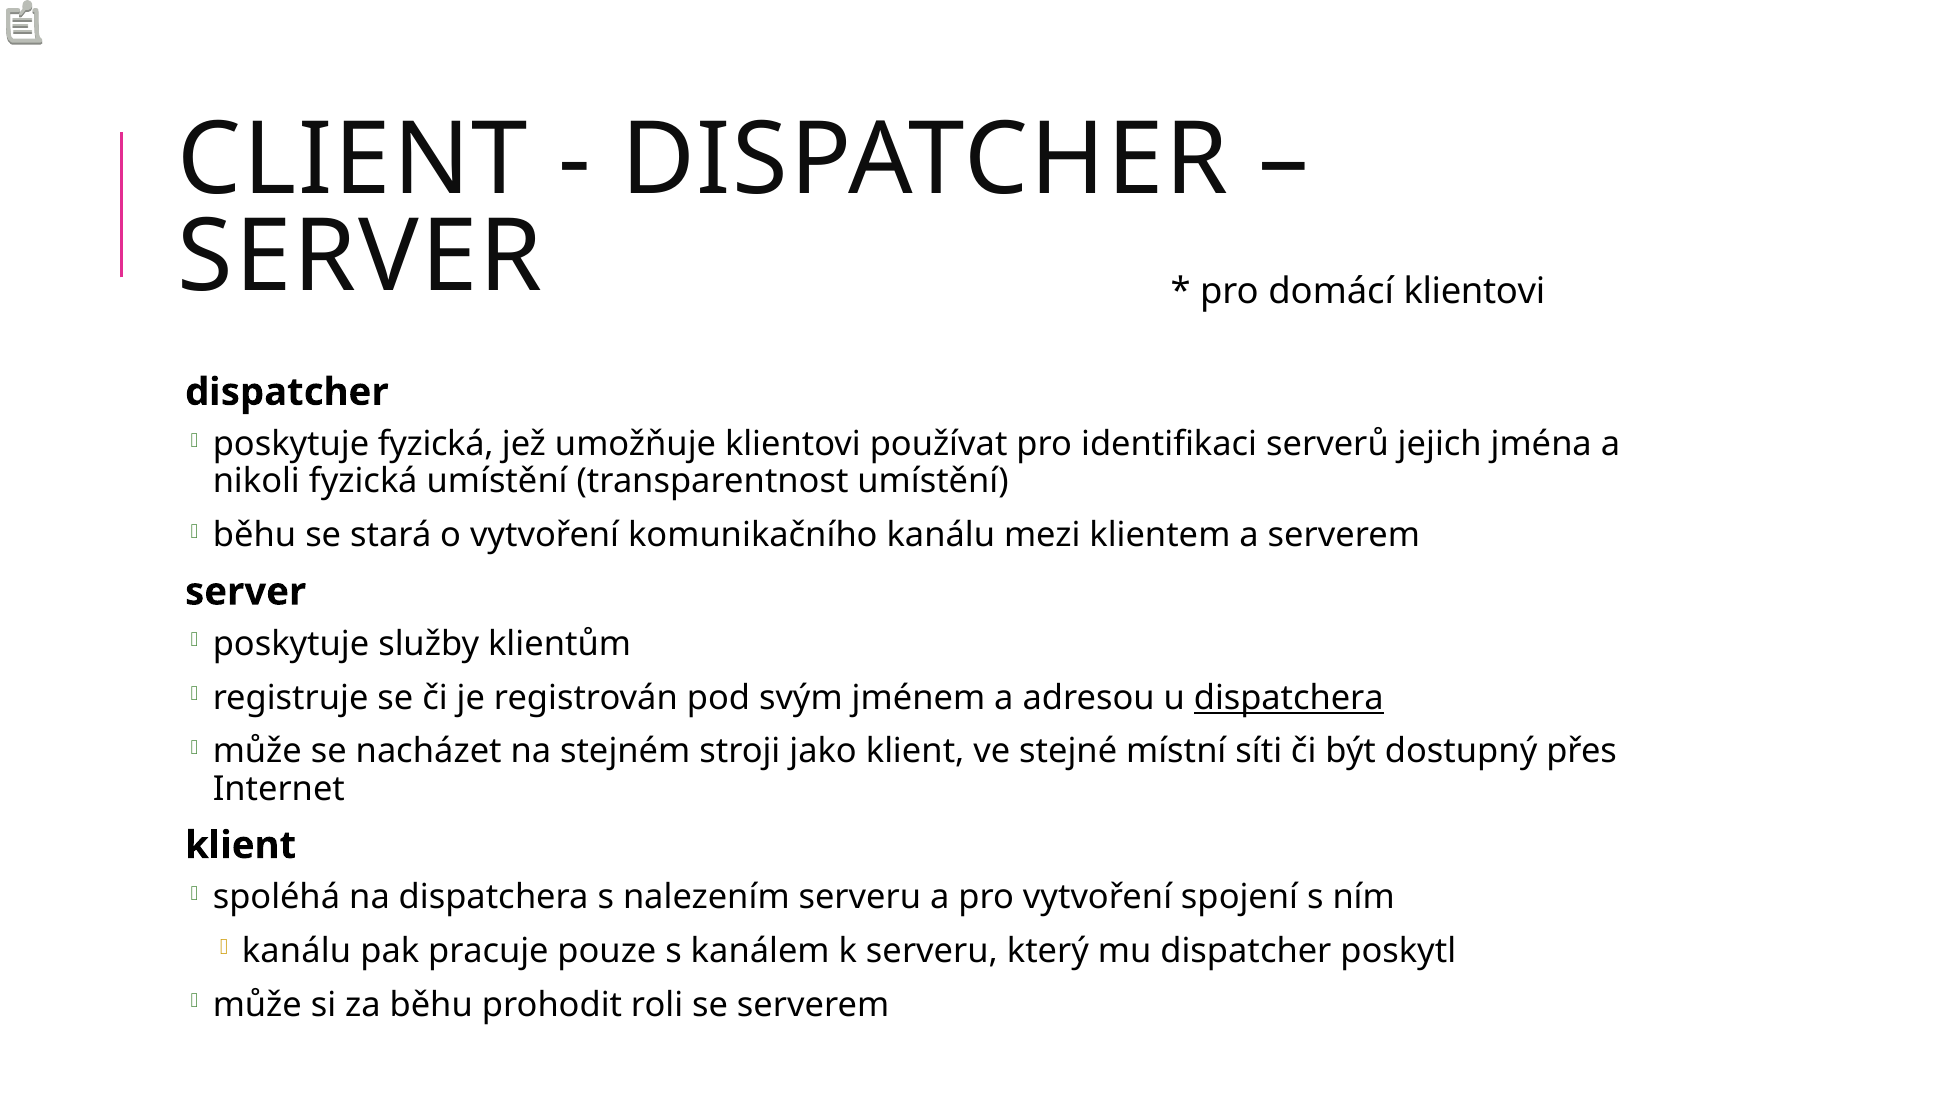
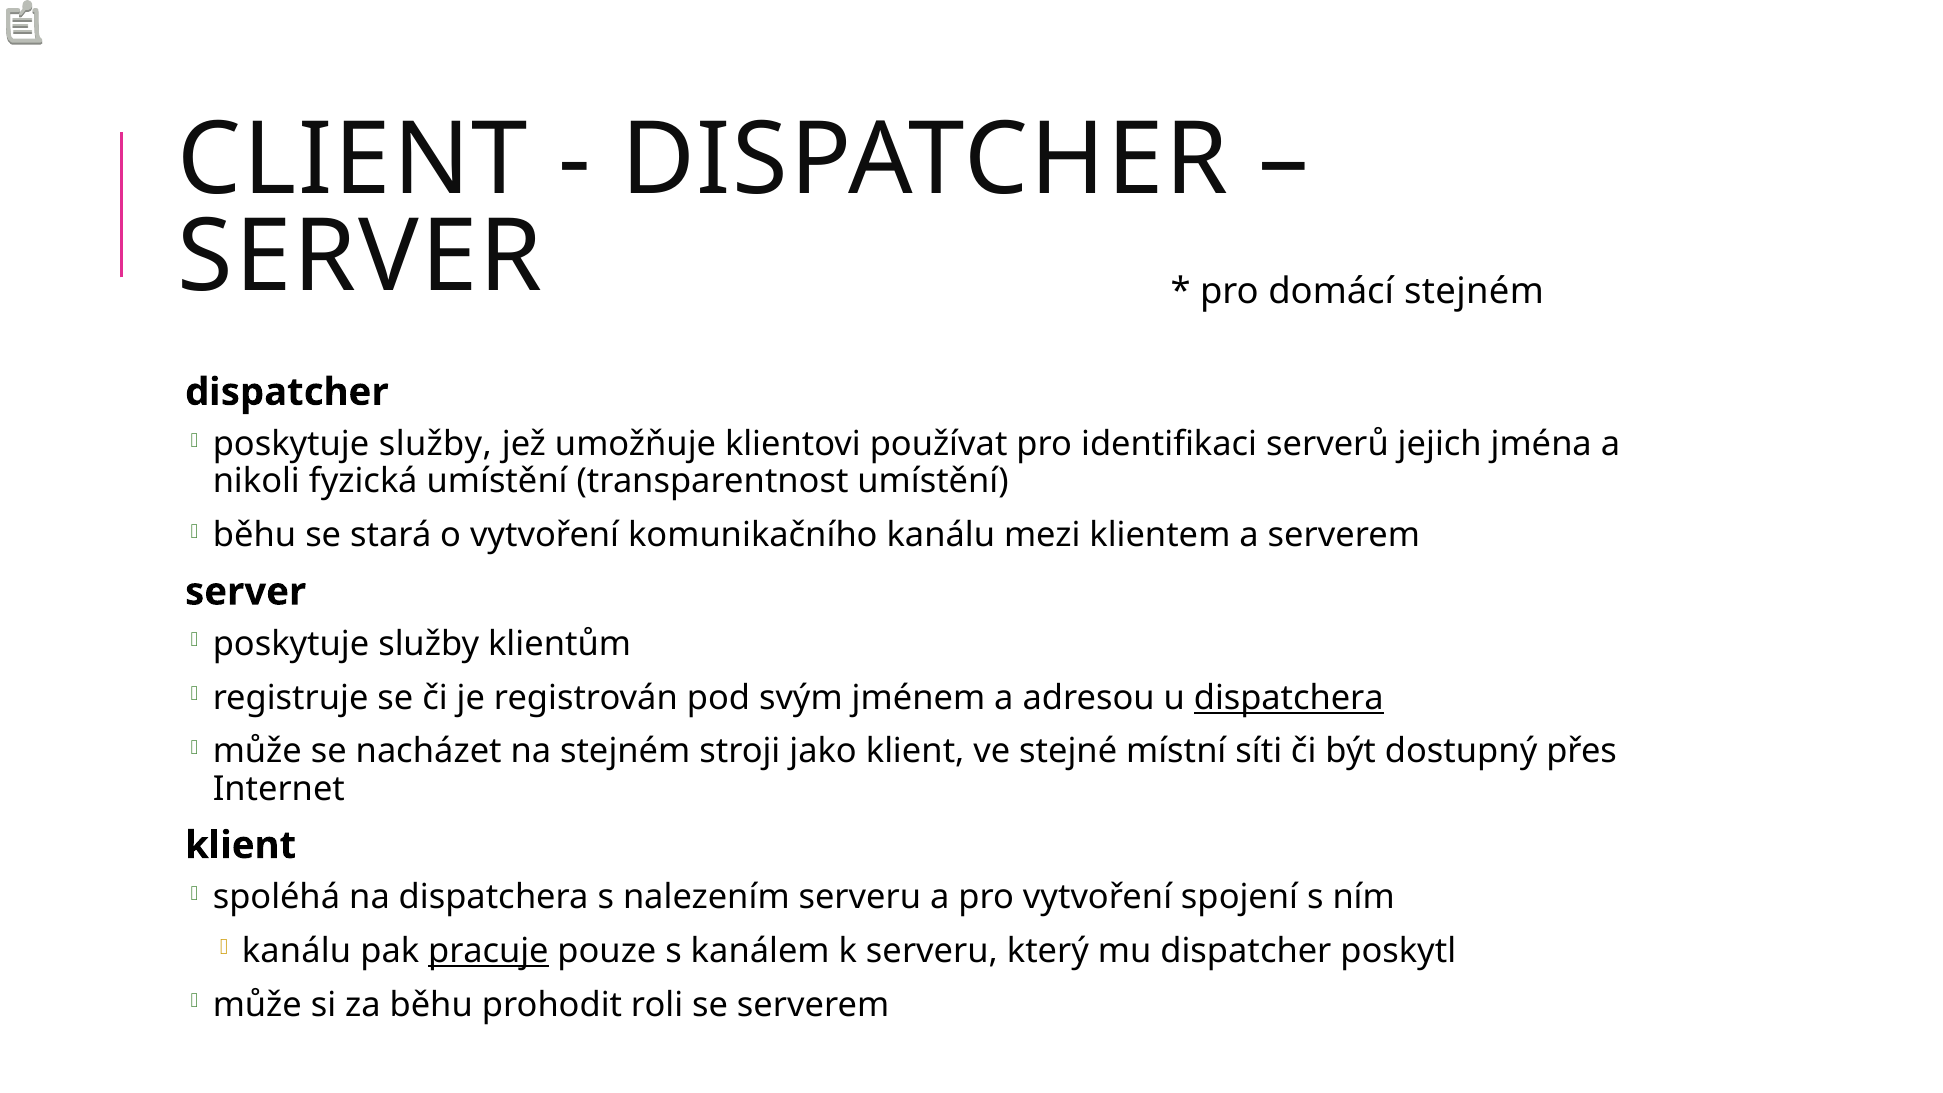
domácí klientovi: klientovi -> stejném
fyzická at (436, 444): fyzická -> služby
pracuje underline: none -> present
